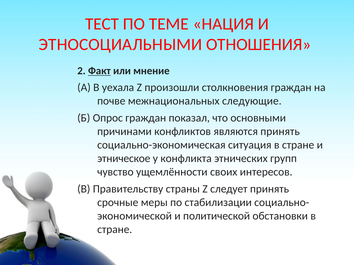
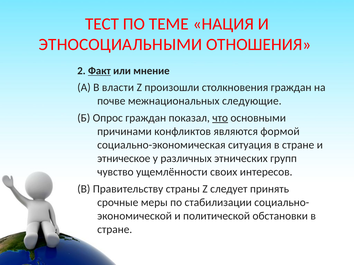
уехала: уехала -> власти
что underline: none -> present
являются принять: принять -> формой
конфликта: конфликта -> различных
